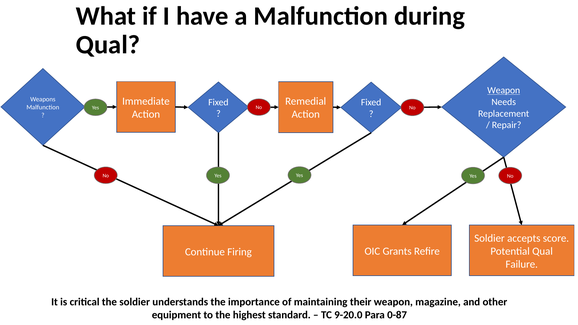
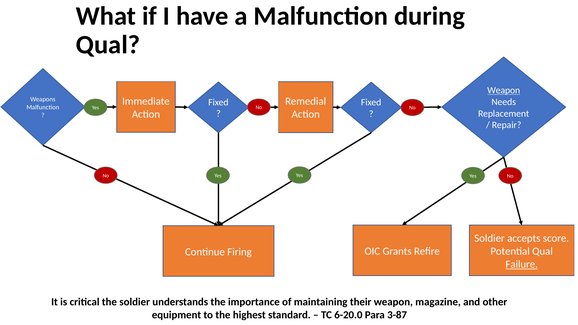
Failure underline: none -> present
9-20.0: 9-20.0 -> 6-20.0
0-87: 0-87 -> 3-87
